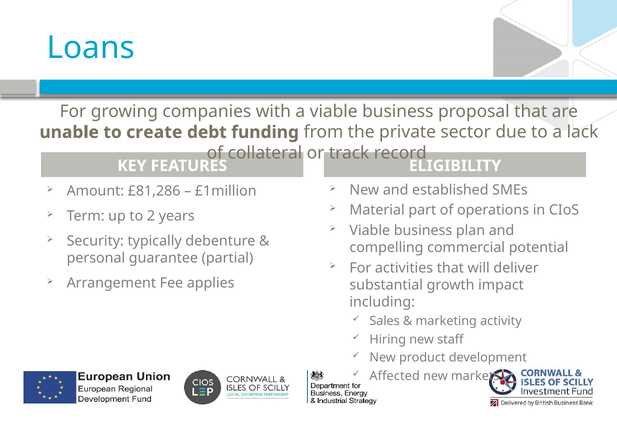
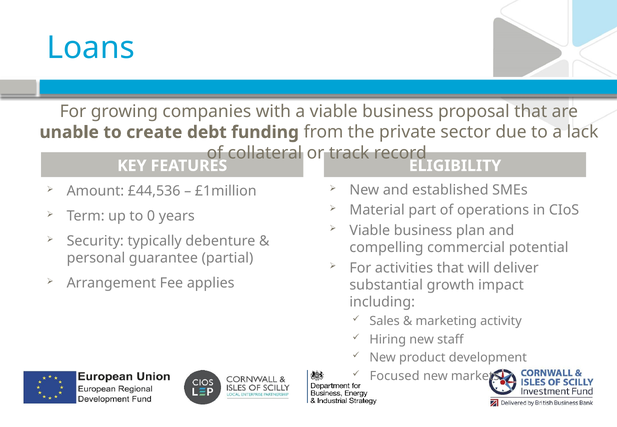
£81,286: £81,286 -> £44,536
2: 2 -> 0
Affected: Affected -> Focused
